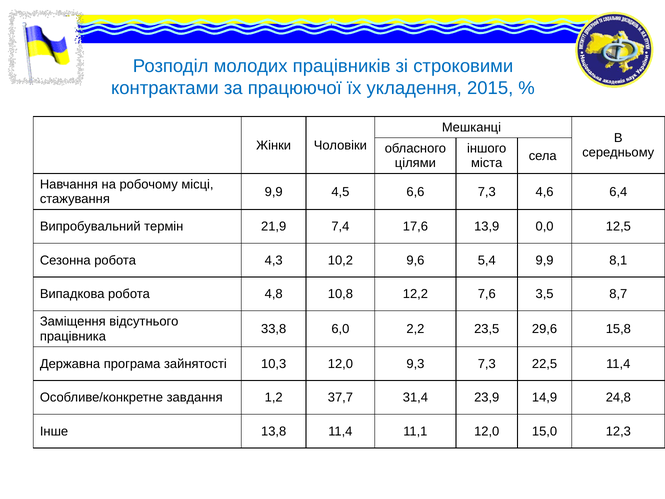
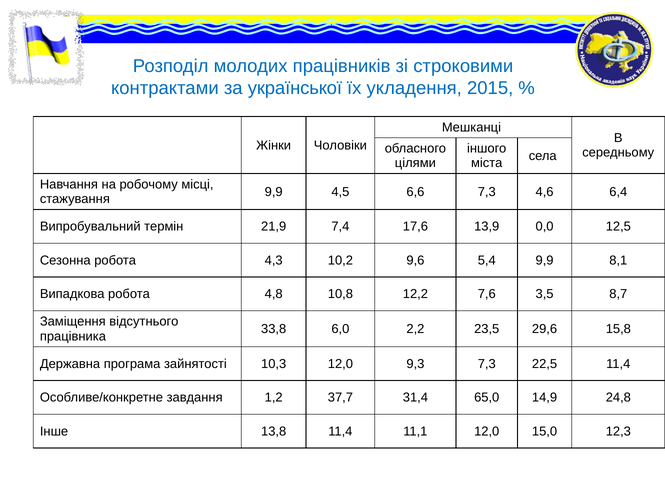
працюючої: працюючої -> української
23,9: 23,9 -> 65,0
